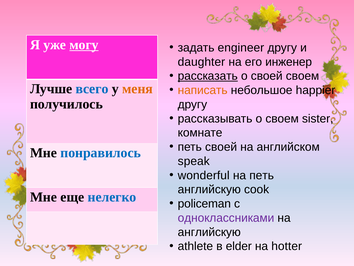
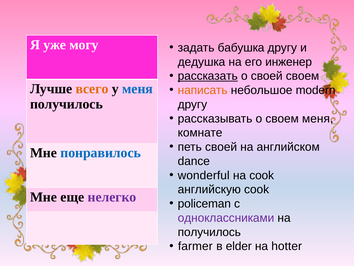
могу underline: present -> none
engineer: engineer -> бабушка
daughter: daughter -> дедушка
всего colour: blue -> orange
меня at (137, 89) colour: orange -> blue
happier: happier -> modern
своем sister: sister -> меня
speak: speak -> dance
на петь: петь -> cook
нелегко colour: blue -> purple
английскую at (209, 232): английскую -> получилось
athlete: athlete -> farmer
